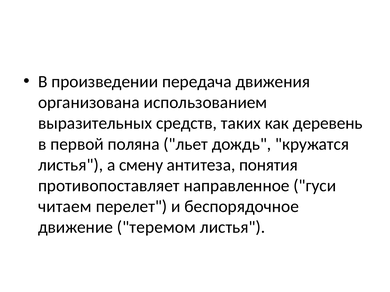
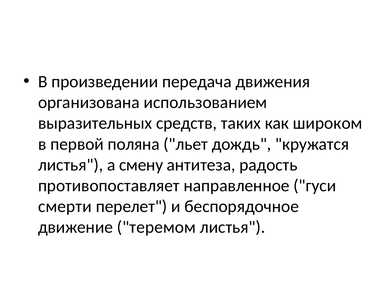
деревень: деревень -> широком
понятия: понятия -> радость
читаем: читаем -> смерти
